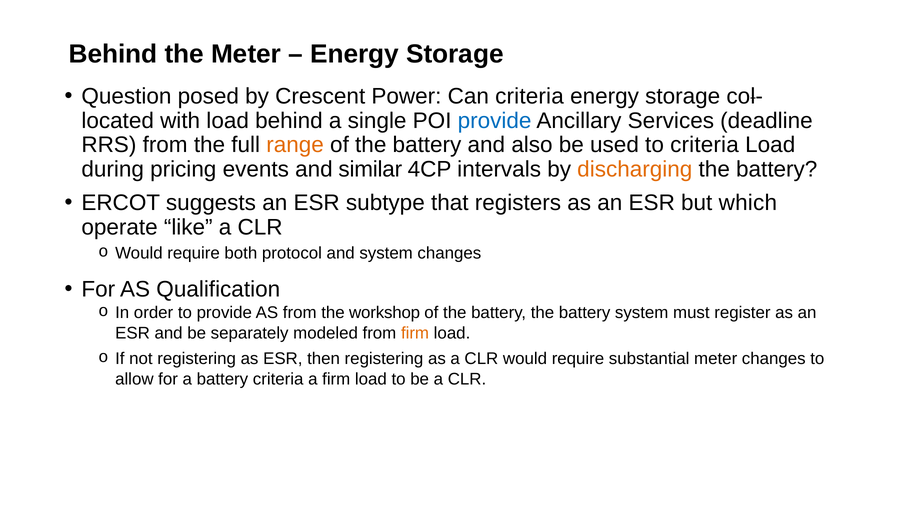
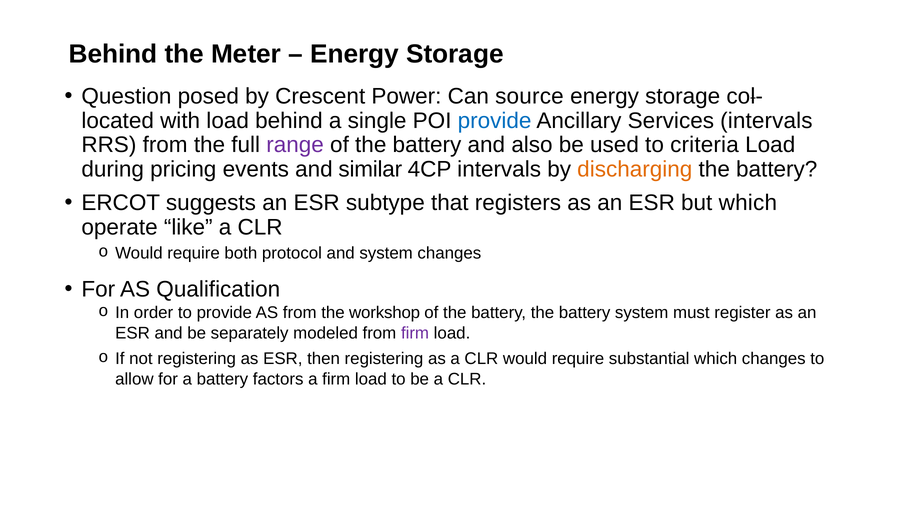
Can criteria: criteria -> source
Services deadline: deadline -> intervals
range colour: orange -> purple
firm at (415, 333) colour: orange -> purple
substantial meter: meter -> which
battery criteria: criteria -> factors
